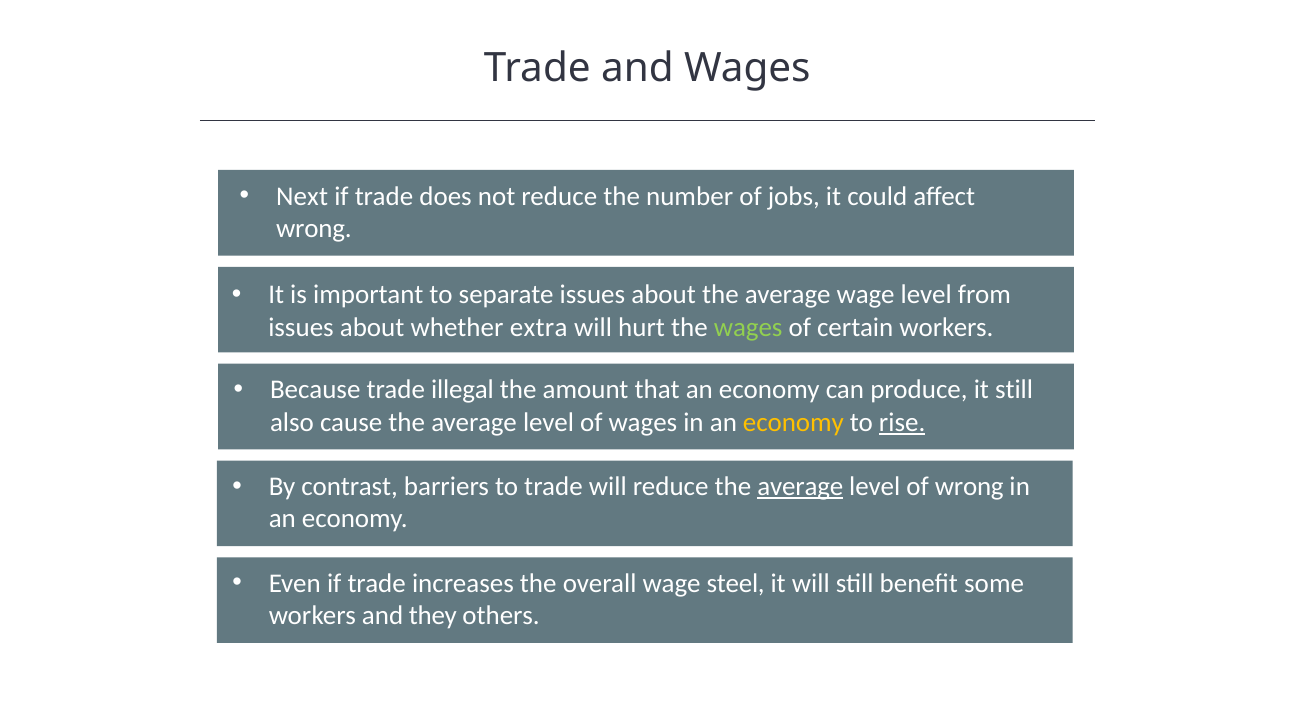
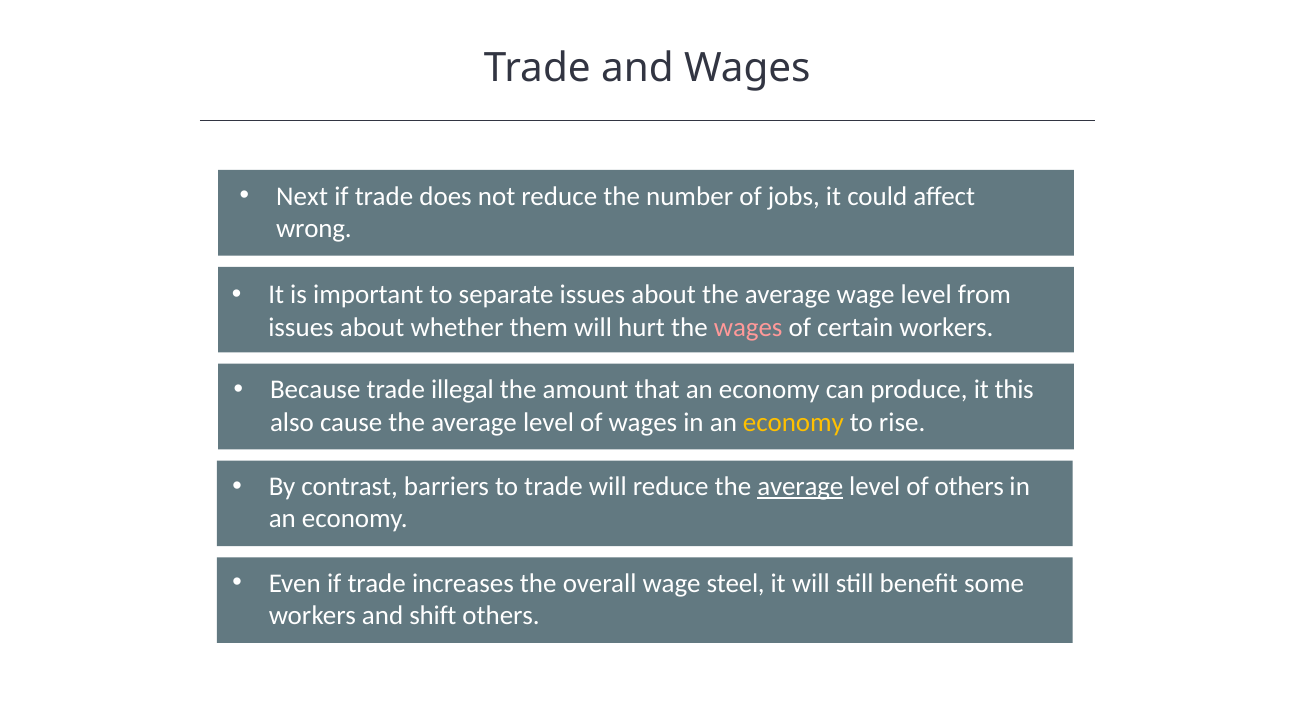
extra: extra -> them
wages at (748, 327) colour: light green -> pink
it still: still -> this
rise underline: present -> none
of wrong: wrong -> others
they: they -> shift
